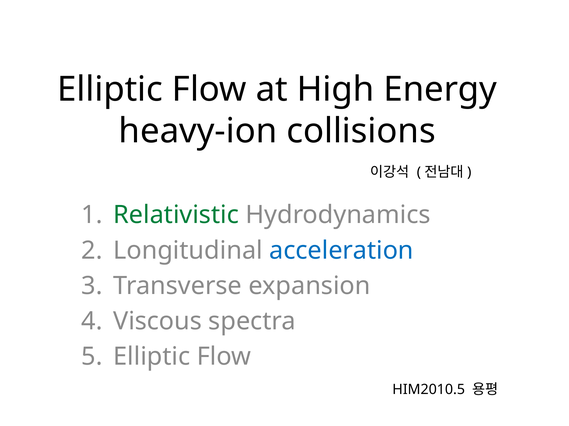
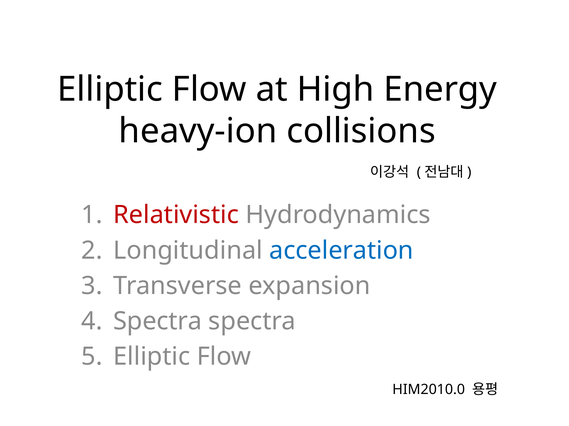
Relativistic colour: green -> red
Viscous at (158, 322): Viscous -> Spectra
HIM2010.5: HIM2010.5 -> HIM2010.0
